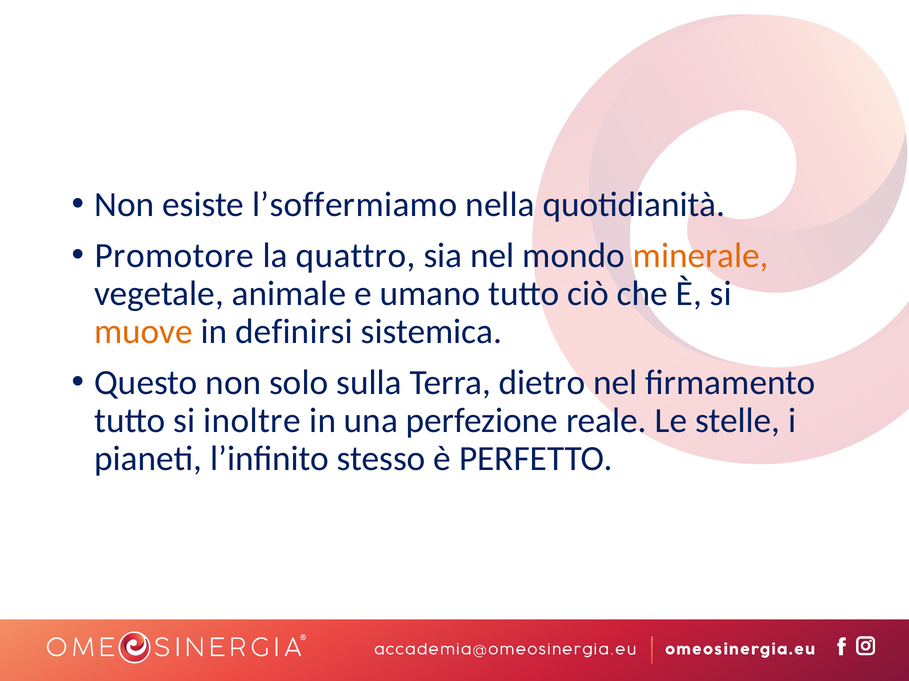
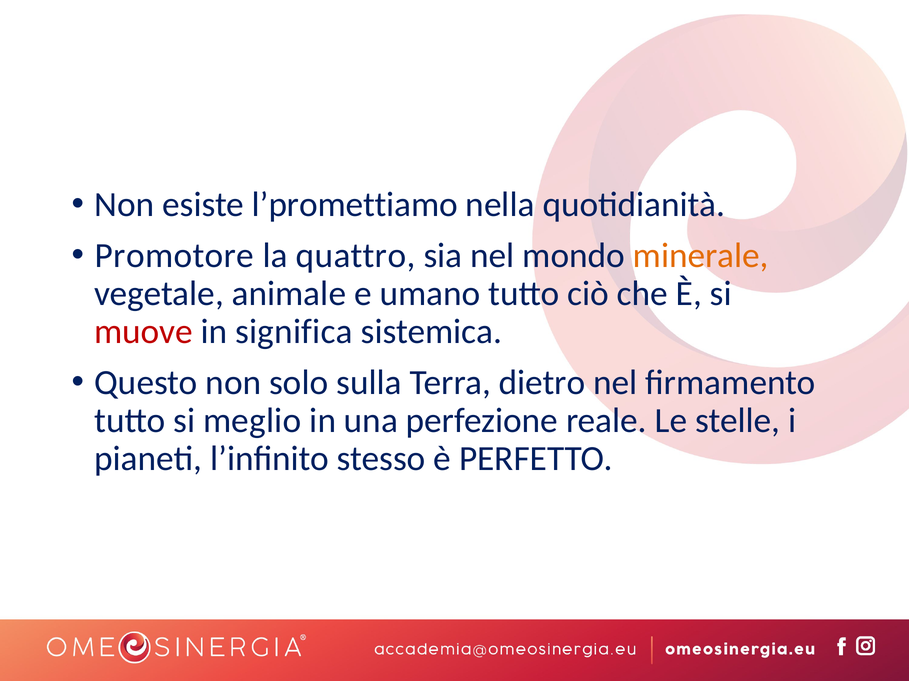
l’soffermiamo: l’soffermiamo -> l’promettiamo
muove colour: orange -> red
definirsi: definirsi -> significa
inoltre: inoltre -> meglio
